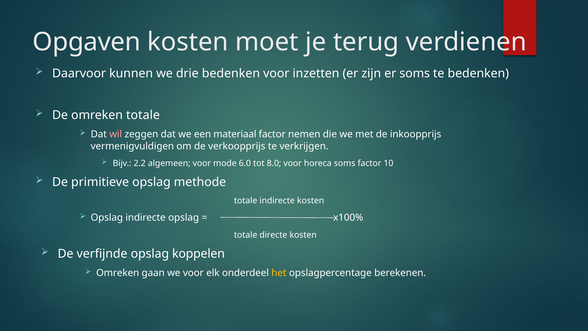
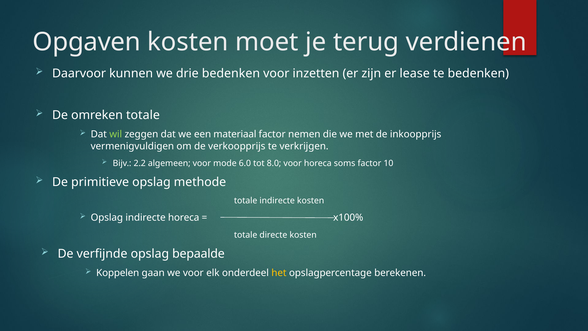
er soms: soms -> lease
wil colour: pink -> light green
indirecte opslag: opslag -> horeca
koppelen: koppelen -> bepaalde
Omreken at (118, 273): Omreken -> Koppelen
